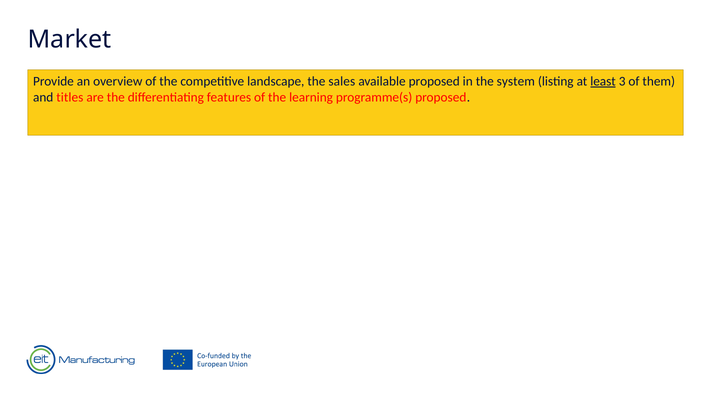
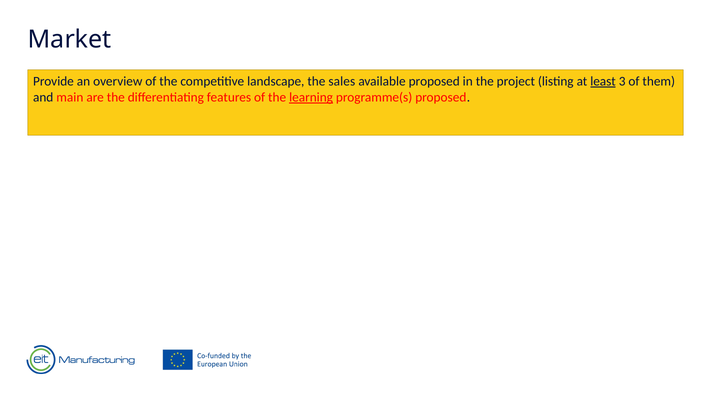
system: system -> project
titles: titles -> main
learning underline: none -> present
